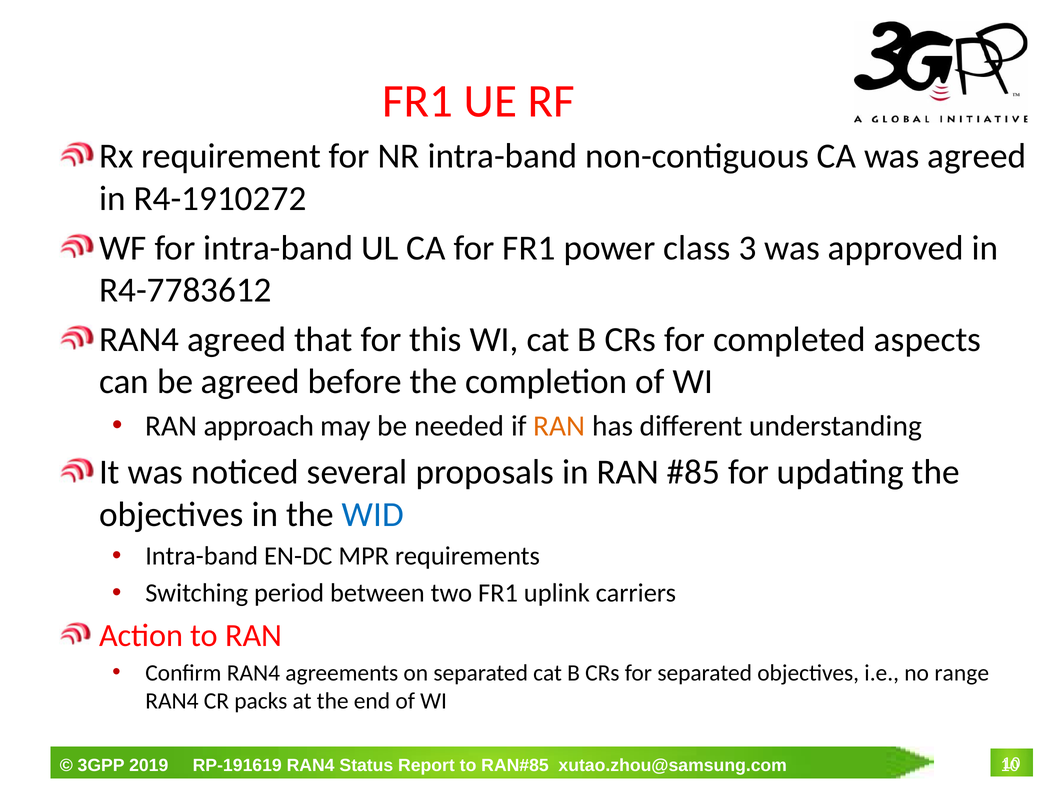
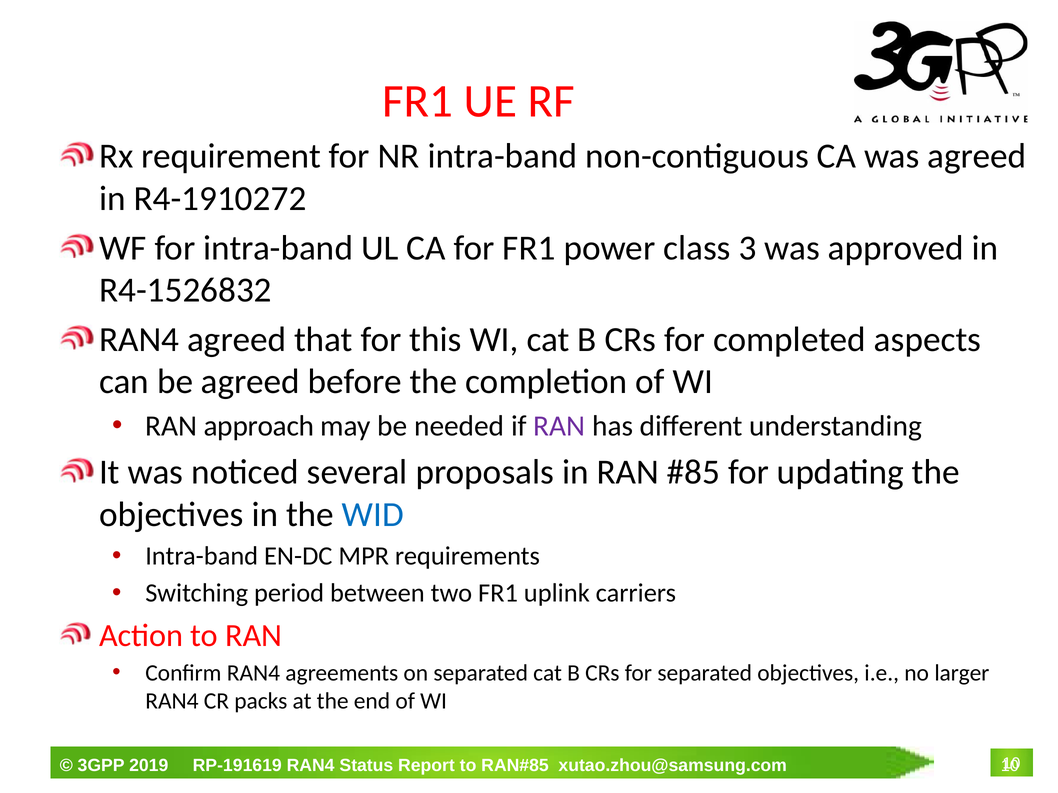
R4-7783612: R4-7783612 -> R4-1526832
RAN at (559, 426) colour: orange -> purple
range: range -> larger
